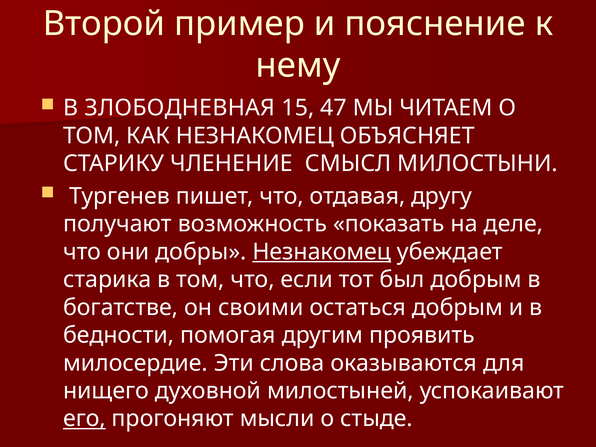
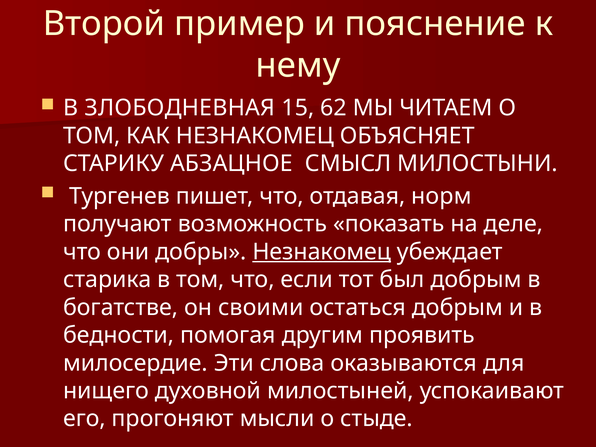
47: 47 -> 62
ЧЛЕНЕНИЕ: ЧЛЕНЕНИЕ -> АБЗАЦНОЕ
другу: другу -> норм
его underline: present -> none
